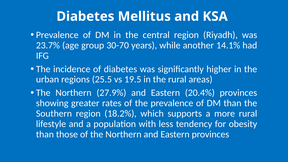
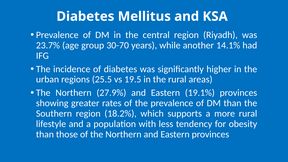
20.4%: 20.4% -> 19.1%
